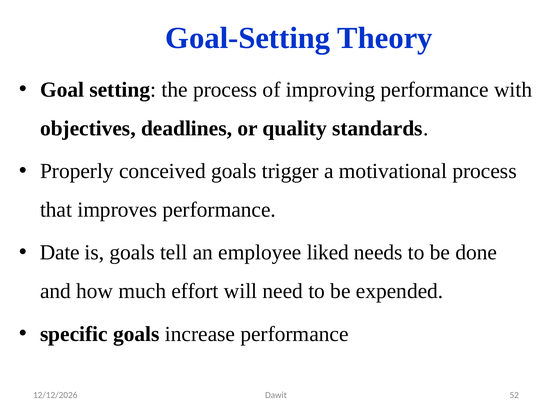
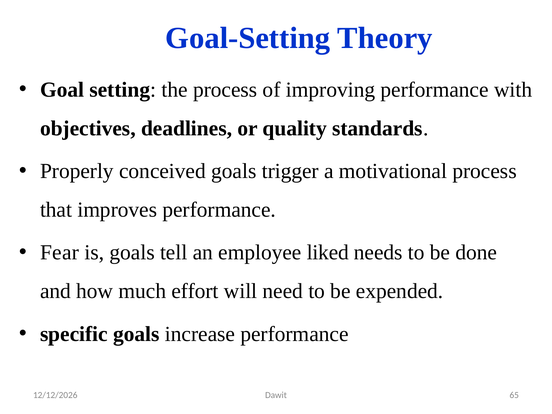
Date: Date -> Fear
52: 52 -> 65
